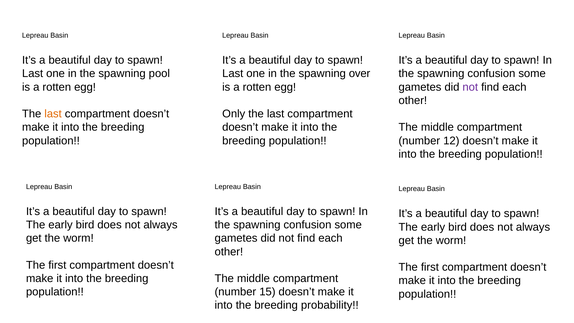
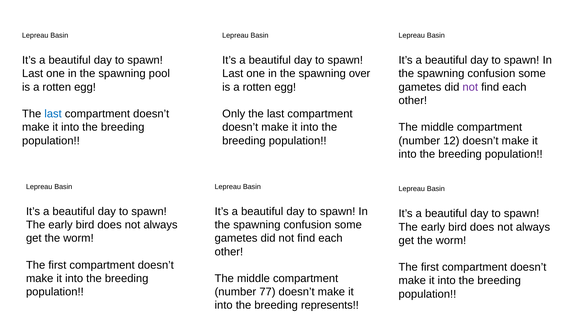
last at (53, 114) colour: orange -> blue
15: 15 -> 77
probability: probability -> represents
